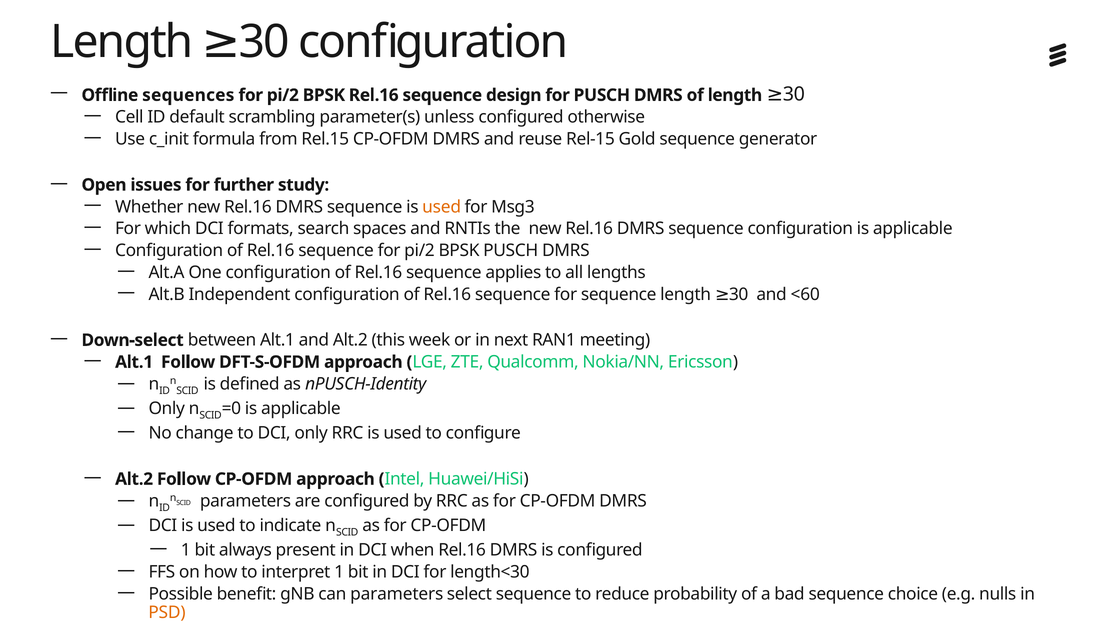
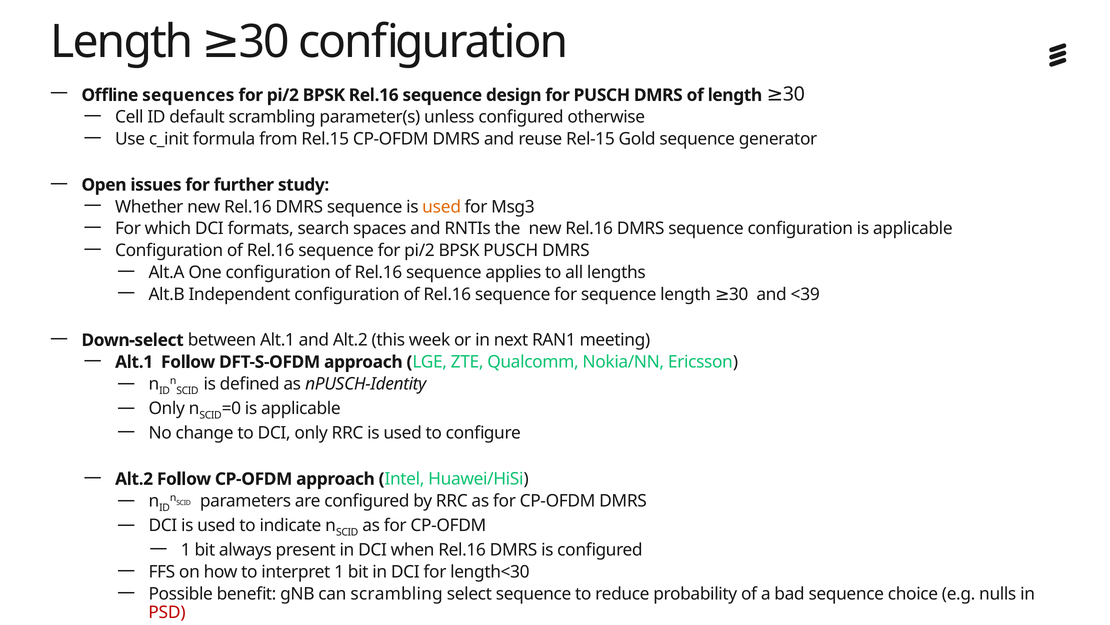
<60: <60 -> <39
can parameters: parameters -> scrambling
PSD colour: orange -> red
